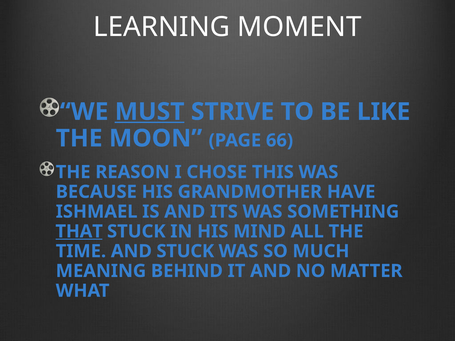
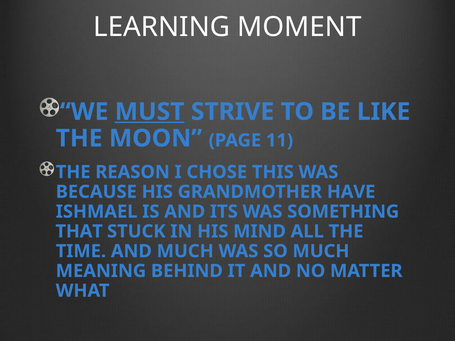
66: 66 -> 11
THAT underline: present -> none
AND STUCK: STUCK -> MUCH
